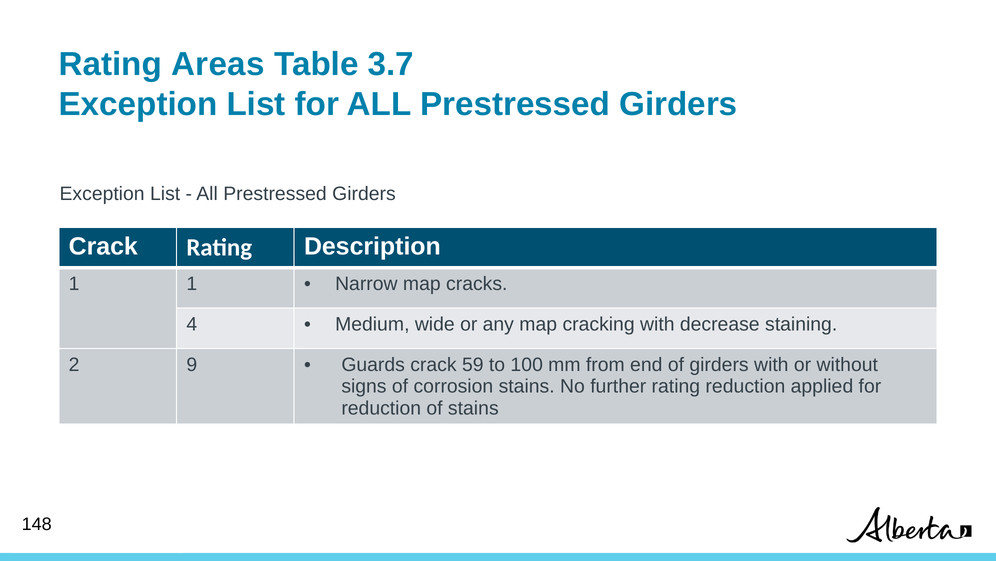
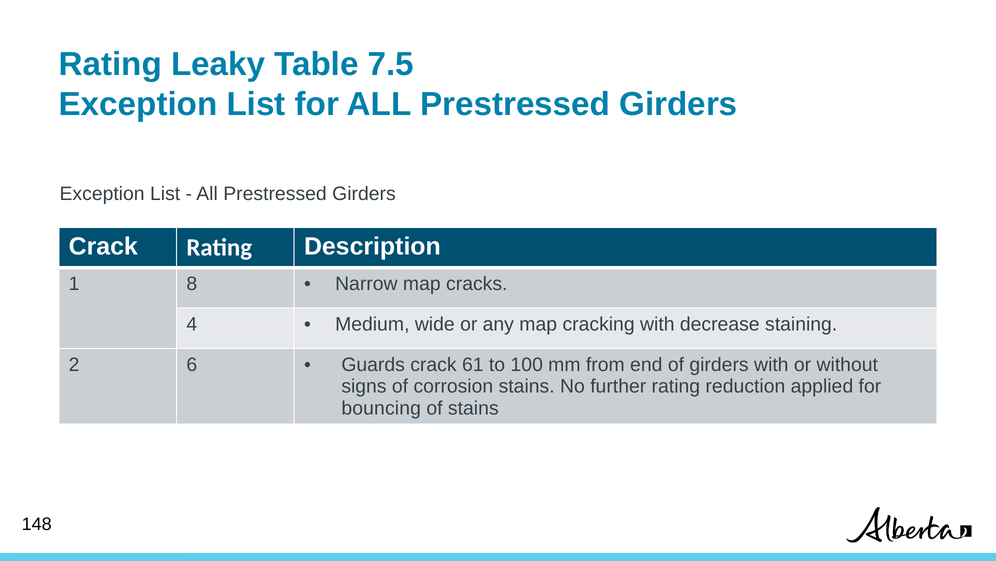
Areas: Areas -> Leaky
3.7: 3.7 -> 7.5
1 1: 1 -> 8
9: 9 -> 6
59: 59 -> 61
reduction at (381, 408): reduction -> bouncing
